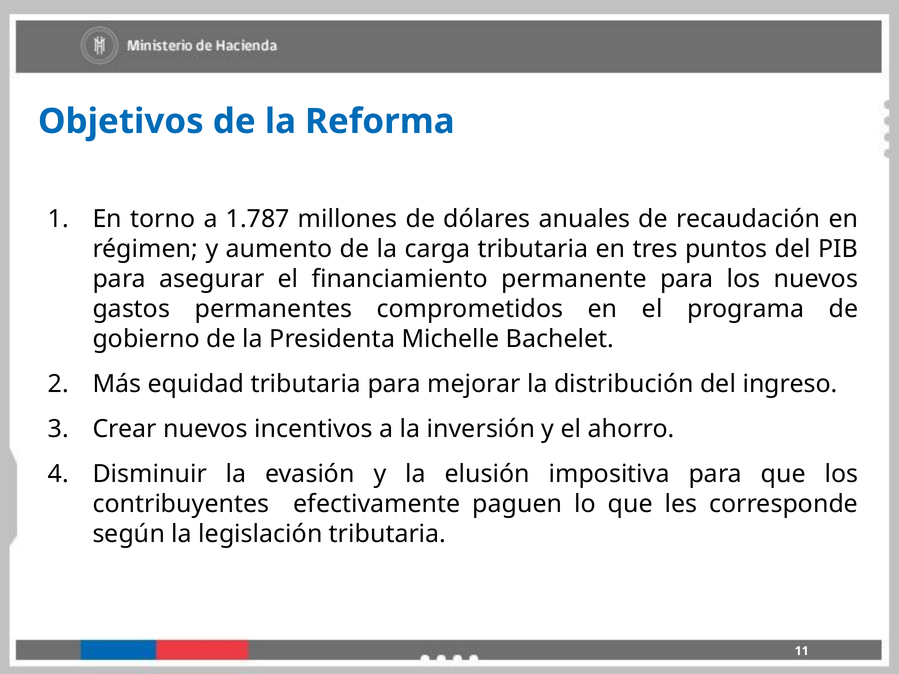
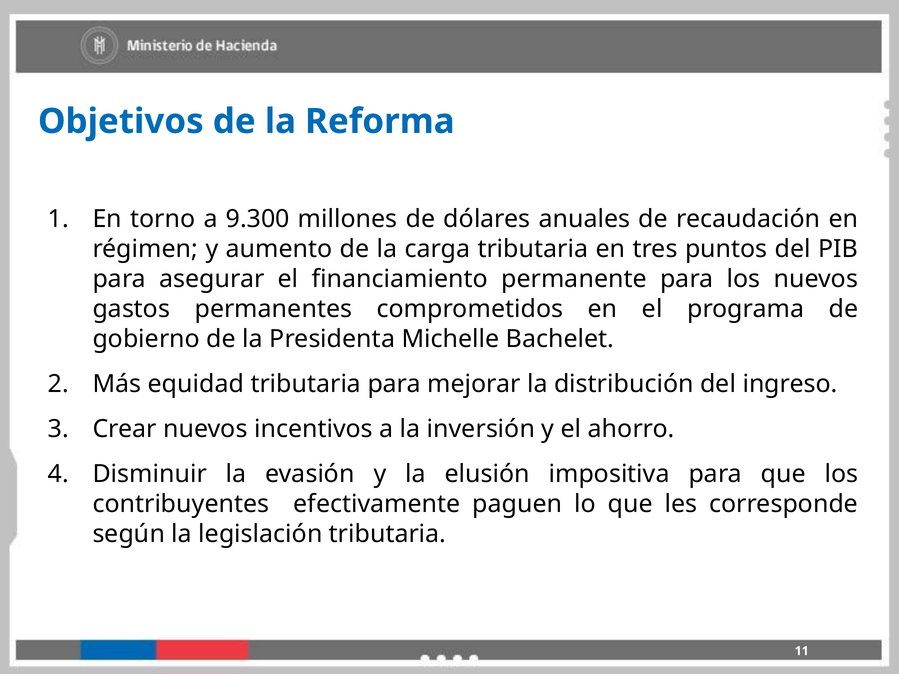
1.787: 1.787 -> 9.300
